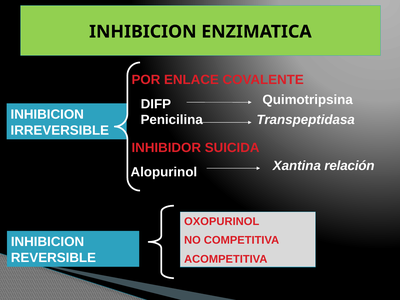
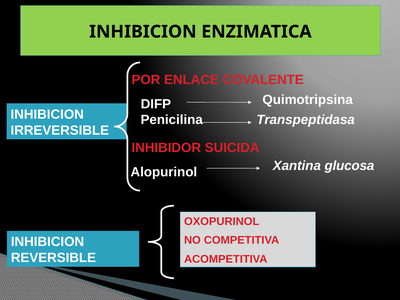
relación: relación -> glucosa
